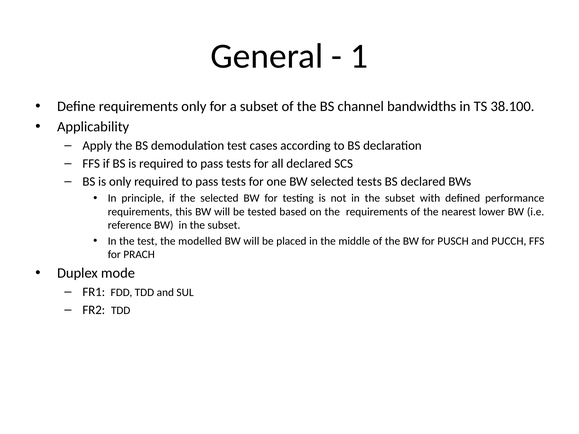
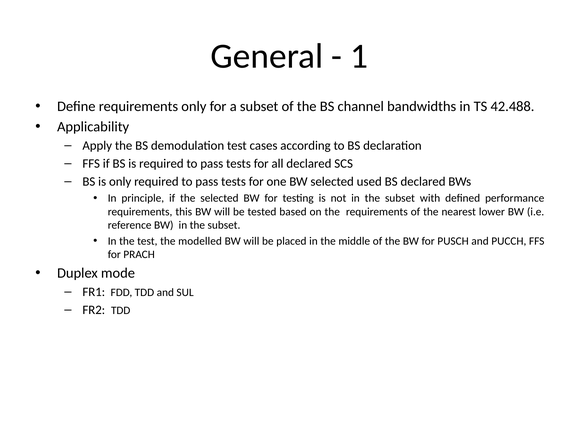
38.100: 38.100 -> 42.488
selected tests: tests -> used
